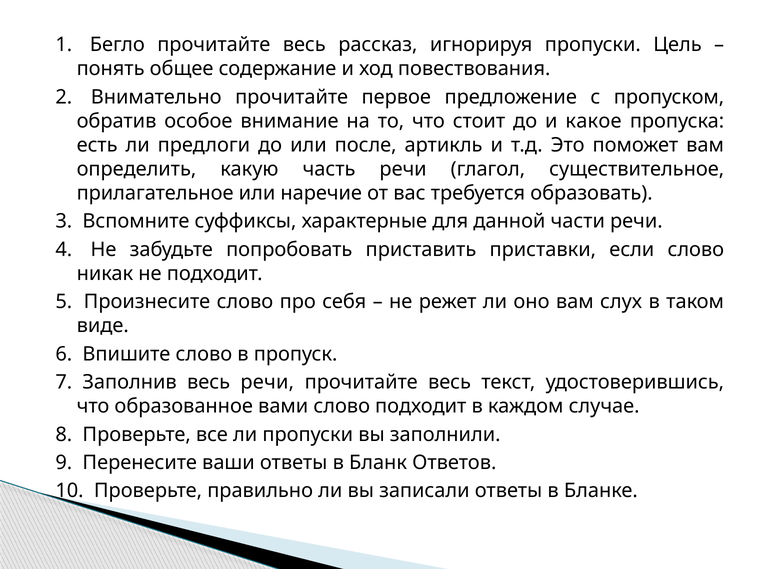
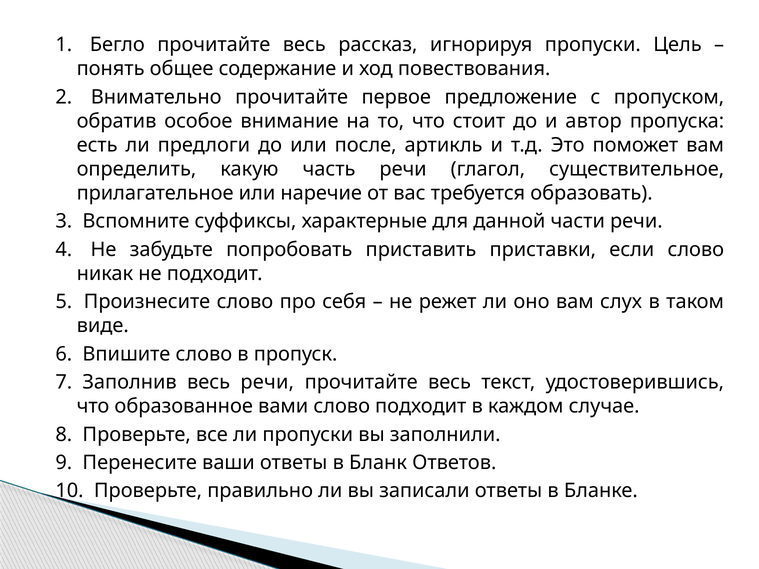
какое: какое -> автор
